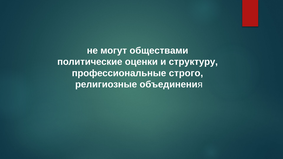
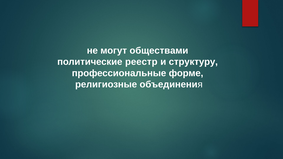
оценки: оценки -> реестр
строго: строго -> форме
